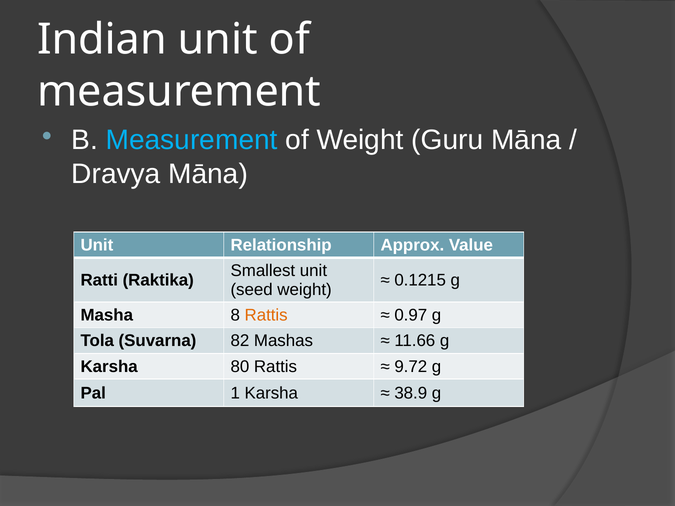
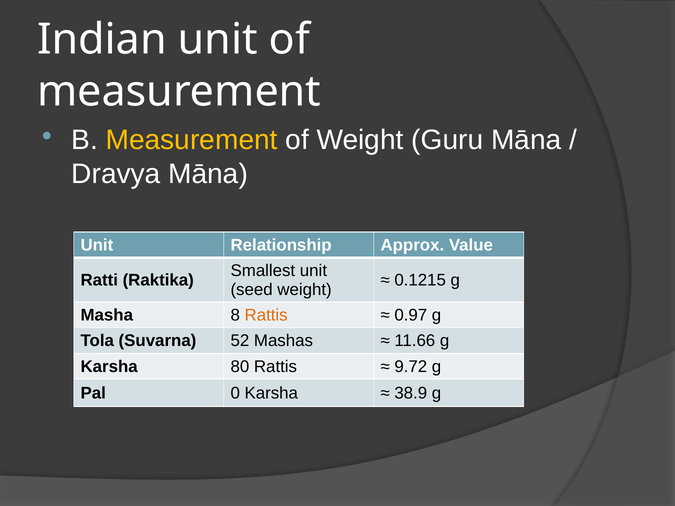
Measurement at (192, 140) colour: light blue -> yellow
82: 82 -> 52
1: 1 -> 0
